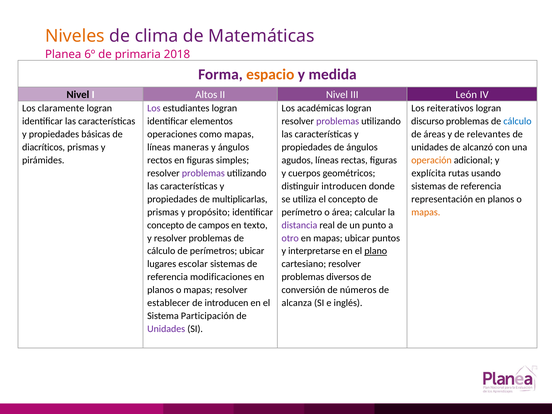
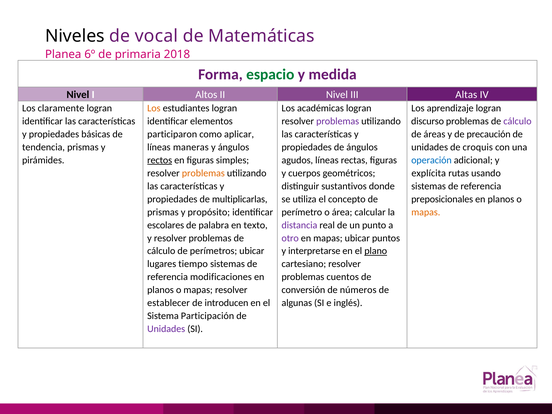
Niveles colour: orange -> black
clima: clima -> vocal
espacio colour: orange -> green
León: León -> Altas
Los at (154, 108) colour: purple -> orange
reiterativos: reiterativos -> aprendizaje
cálculo at (517, 121) colour: blue -> purple
operaciones: operaciones -> participaron
como mapas: mapas -> aplicar
relevantes: relevantes -> precaución
diacríticos: diacríticos -> tendencia
alcanzó: alcanzó -> croquis
rectos underline: none -> present
operación colour: orange -> blue
problemas at (203, 173) colour: purple -> orange
distinguir introducen: introducen -> sustantivos
representación: representación -> preposicionales
concepto at (166, 225): concepto -> escolares
campos: campos -> palabra
escolar: escolar -> tiempo
diversos: diversos -> cuentos
alcanza: alcanza -> algunas
